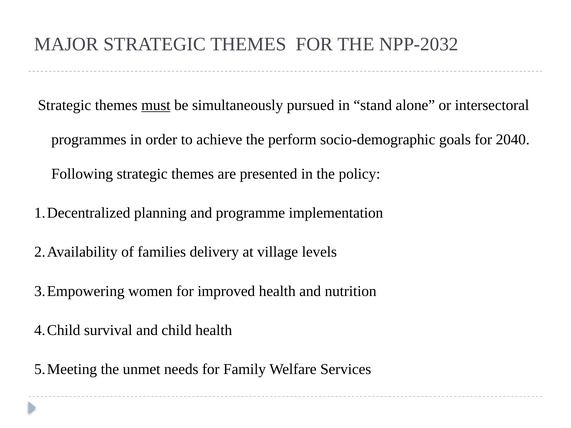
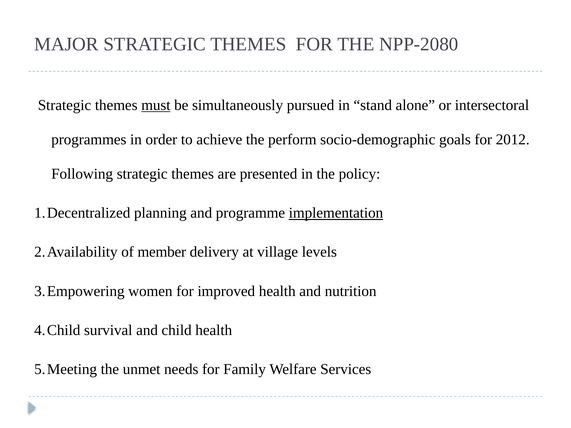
NPP-2032: NPP-2032 -> NPP-2080
2040: 2040 -> 2012
implementation underline: none -> present
families: families -> member
